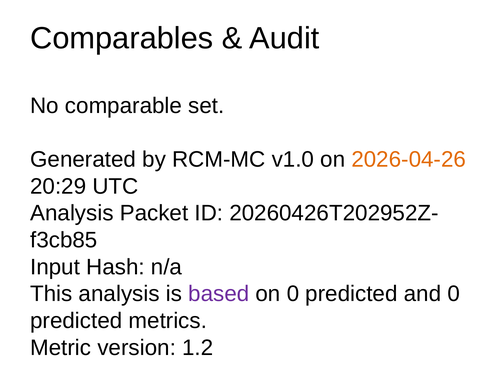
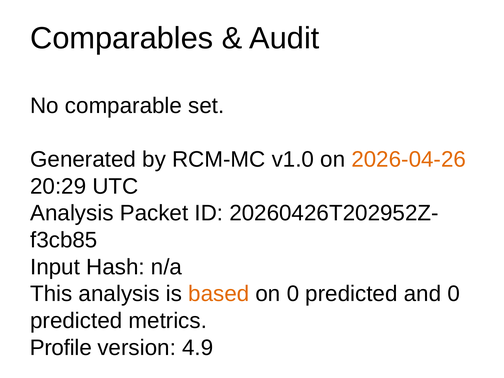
based colour: purple -> orange
Metric: Metric -> Profile
1.2: 1.2 -> 4.9
